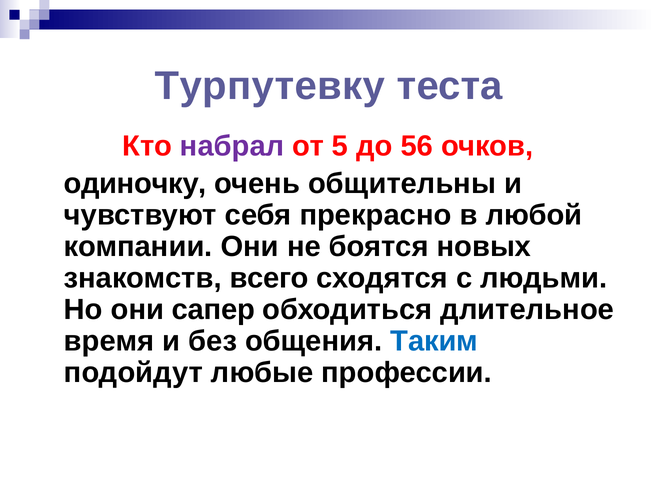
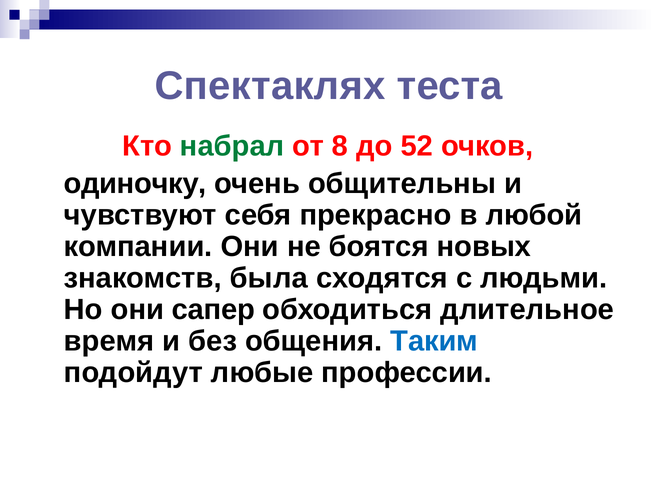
Турпутевку: Турпутевку -> Спектаклях
набрал colour: purple -> green
5: 5 -> 8
56: 56 -> 52
всего: всего -> была
